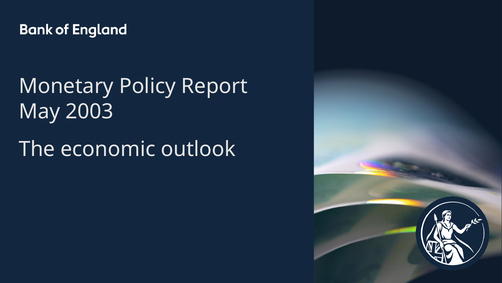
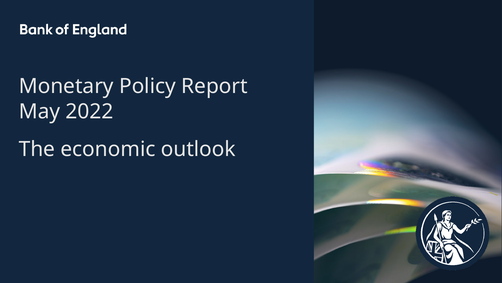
2003: 2003 -> 2022
